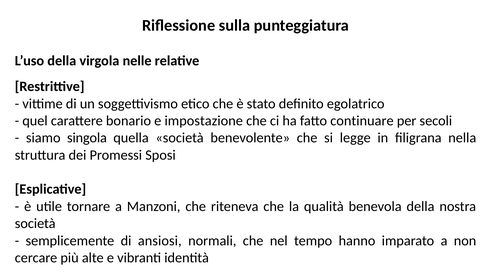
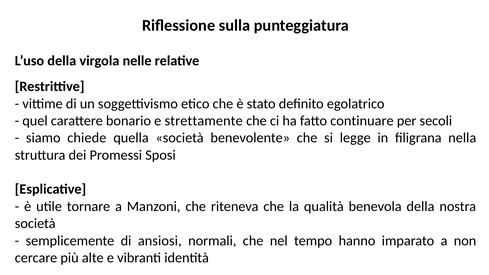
impostazione: impostazione -> strettamente
singola: singola -> chiede
